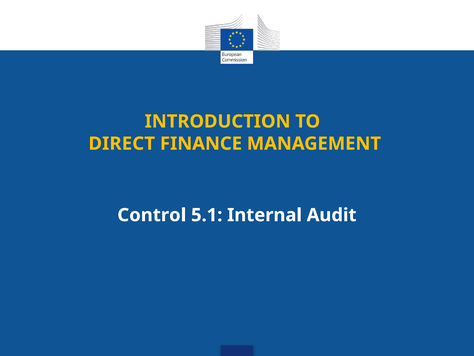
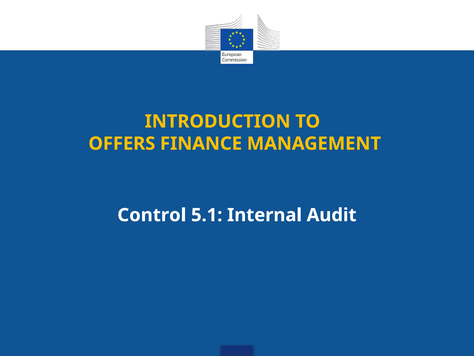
DIRECT: DIRECT -> OFFERS
